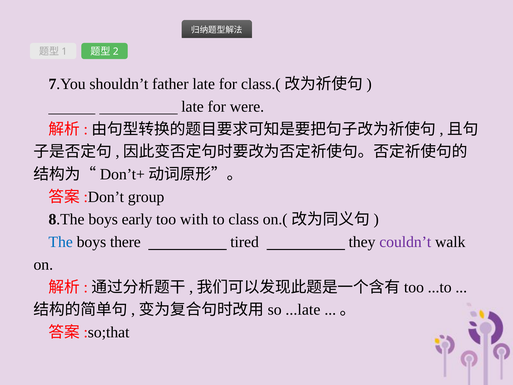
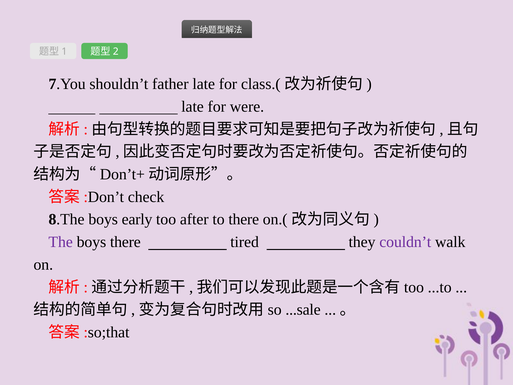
group: group -> check
with: with -> after
to class: class -> there
The colour: blue -> purple
...late: ...late -> ...sale
